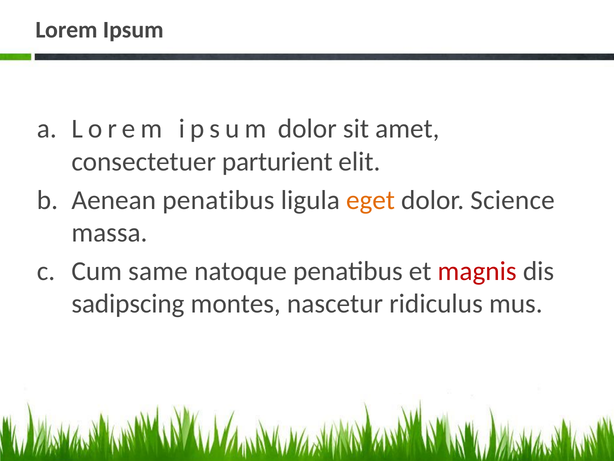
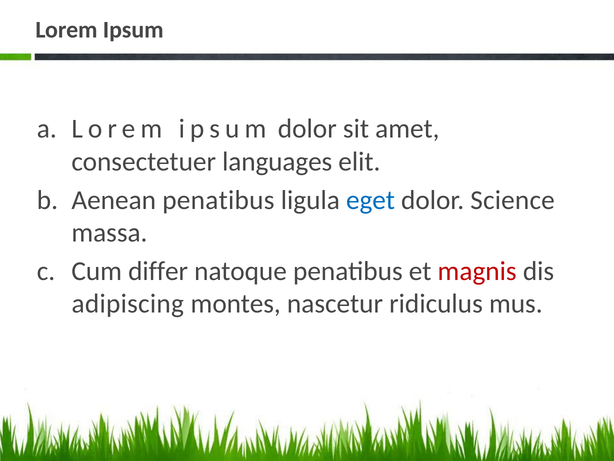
parturient: parturient -> languages
eget colour: orange -> blue
same: same -> differ
sadipscing: sadipscing -> adipiscing
